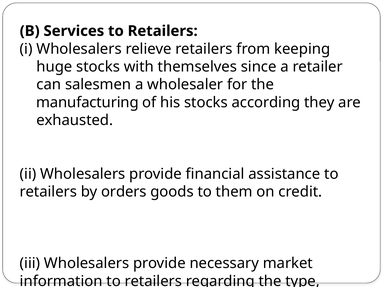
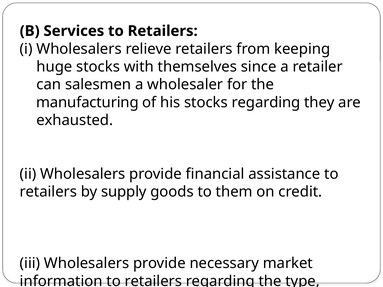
stocks according: according -> regarding
orders: orders -> supply
